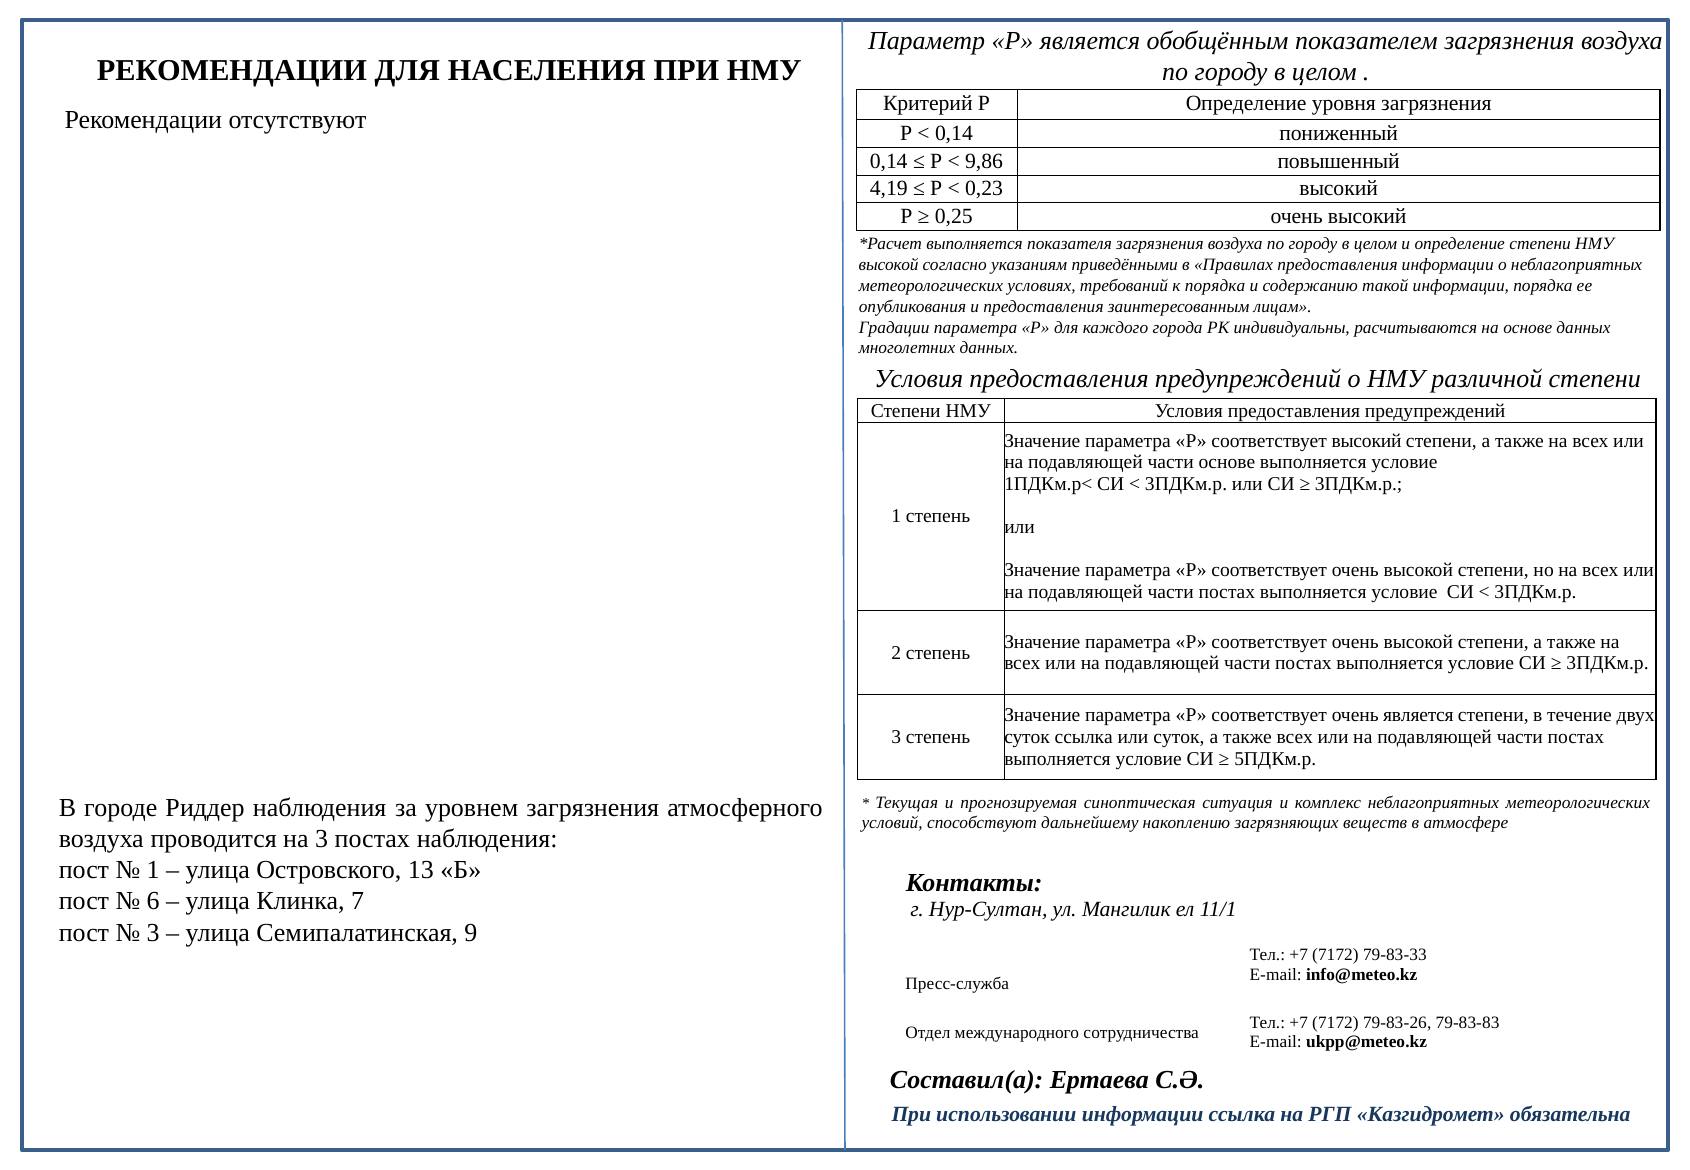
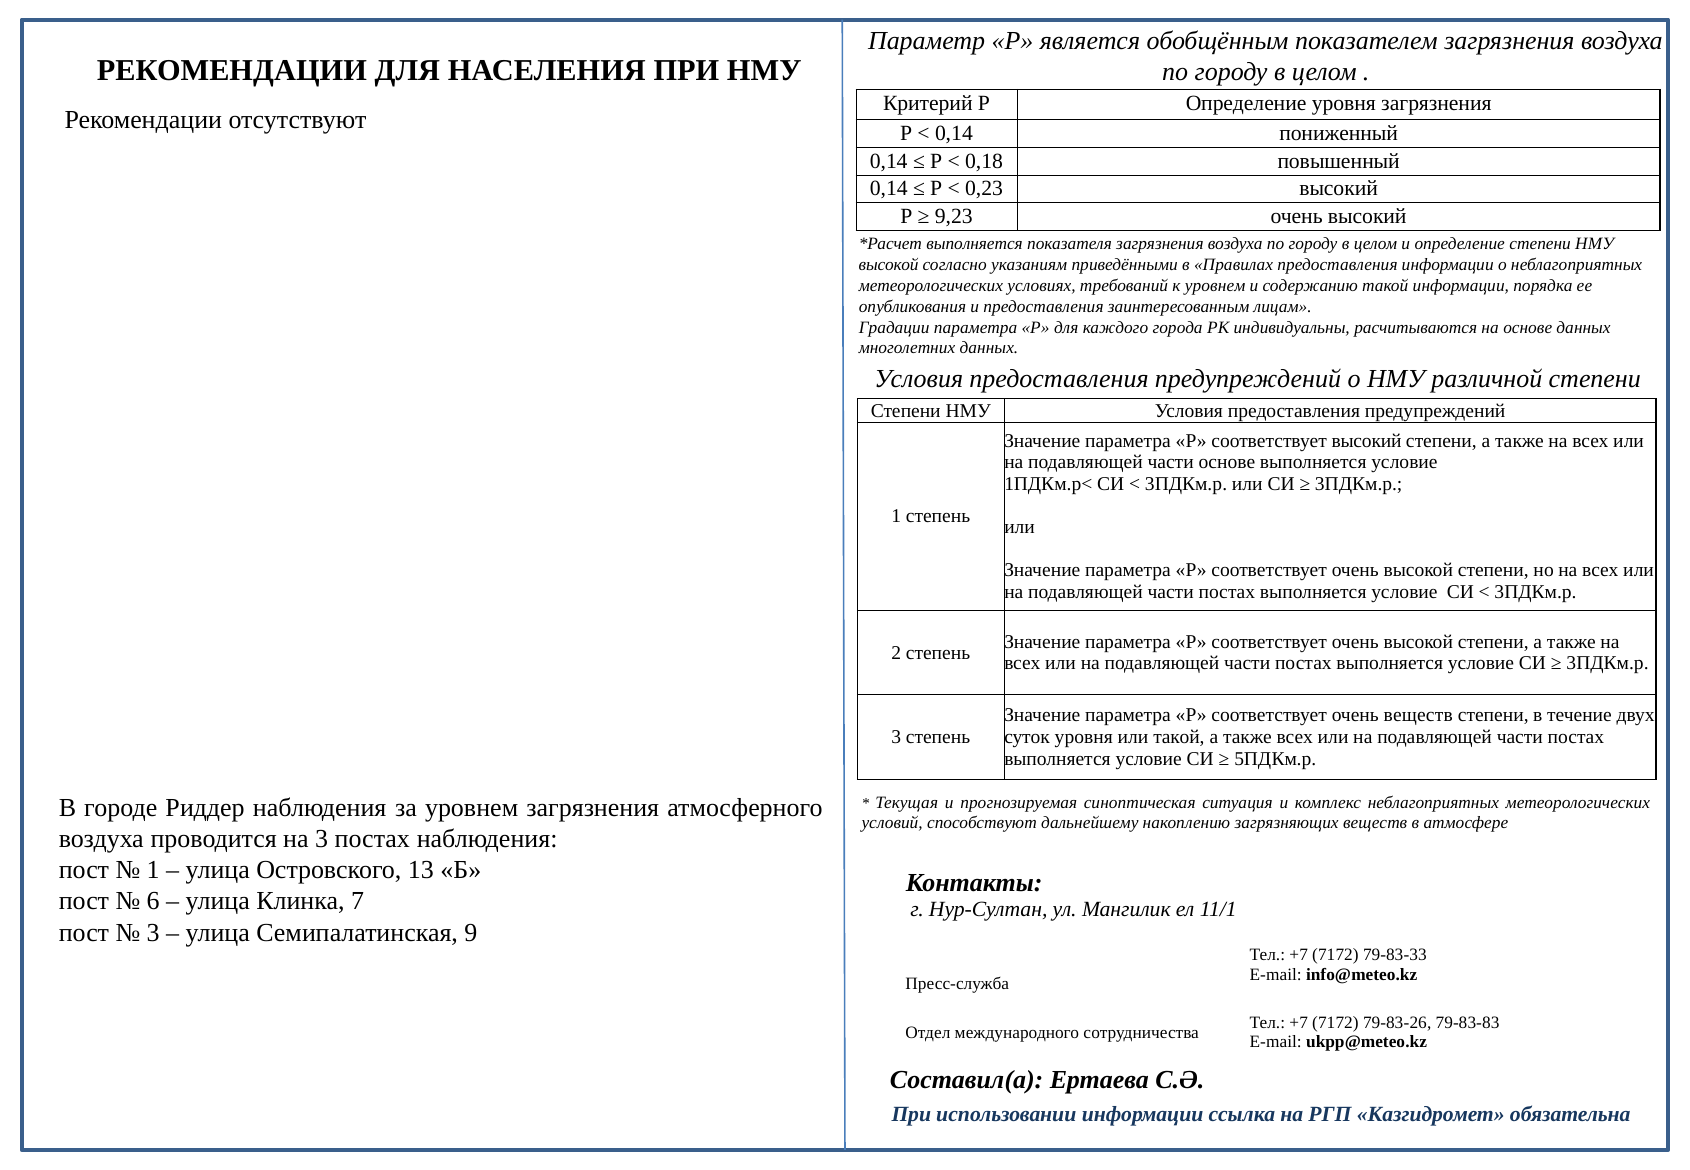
9,86: 9,86 -> 0,18
4,19 at (889, 189): 4,19 -> 0,14
0,25: 0,25 -> 9,23
к порядка: порядка -> уровнем
очень является: является -> веществ
суток ссылка: ссылка -> уровня
или суток: суток -> такой
